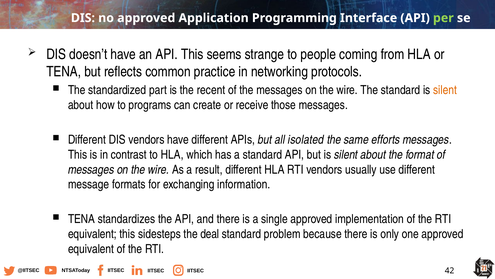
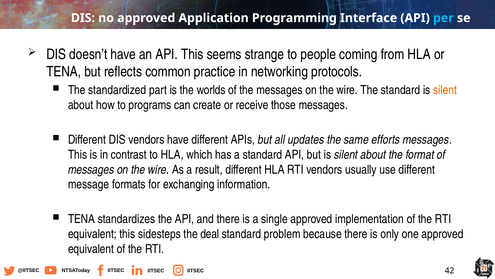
per colour: light green -> light blue
recent: recent -> worlds
isolated: isolated -> updates
